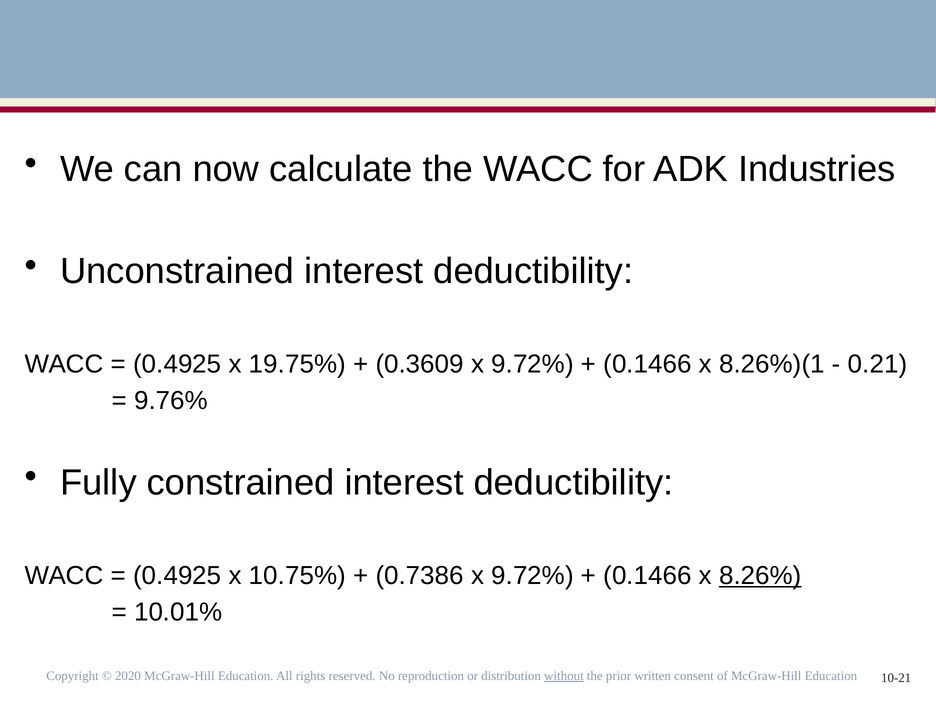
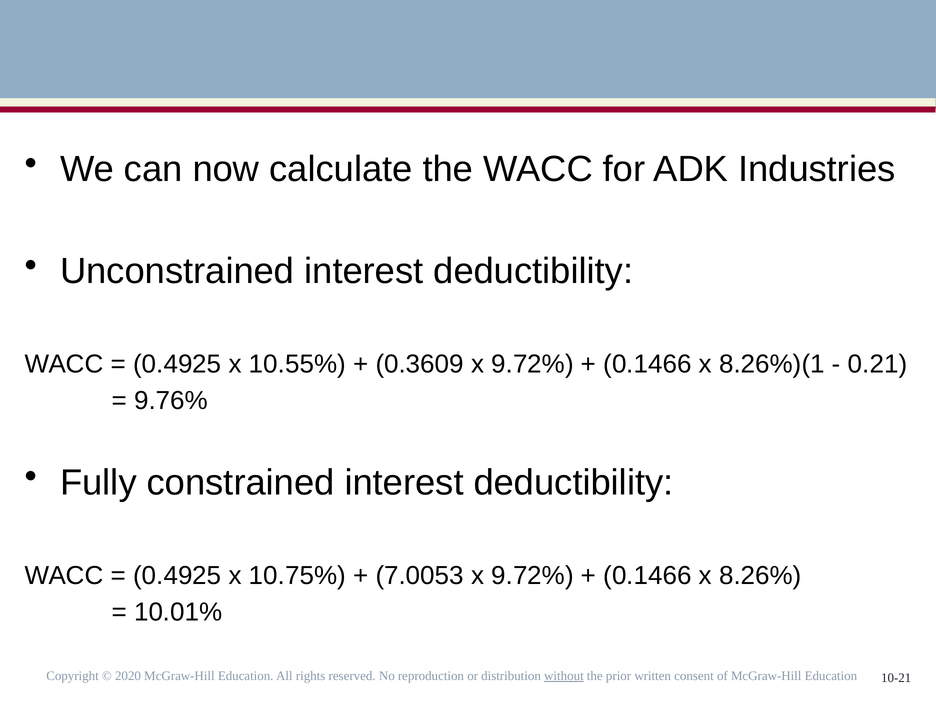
19.75%: 19.75% -> 10.55%
0.7386: 0.7386 -> 7.0053
8.26% underline: present -> none
